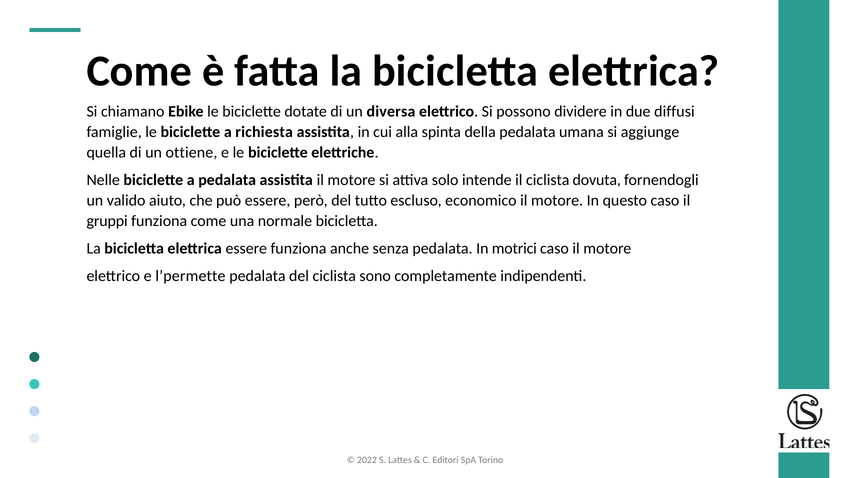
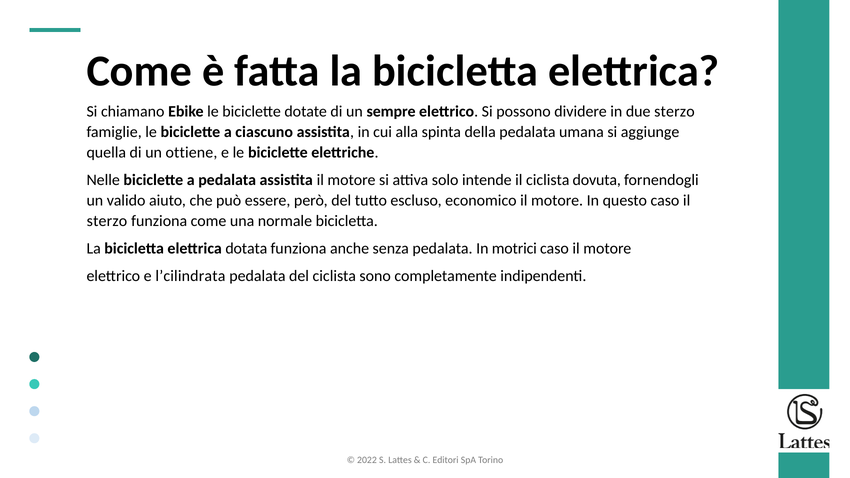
diversa: diversa -> sempre
due diffusi: diffusi -> sterzo
richiesta: richiesta -> ciascuno
gruppi at (107, 221): gruppi -> sterzo
elettrica essere: essere -> dotata
l’permette: l’permette -> l’cilindrata
